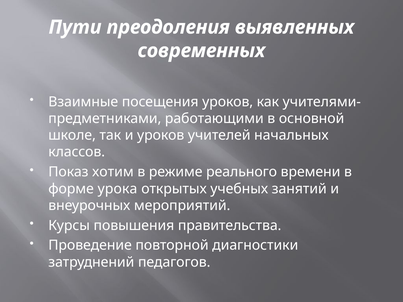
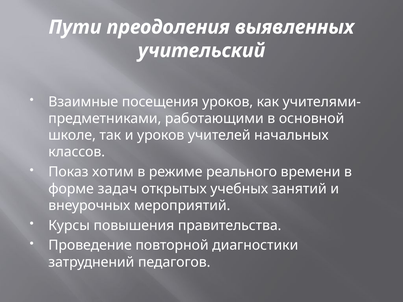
современных: современных -> учительский
урока: урока -> задач
